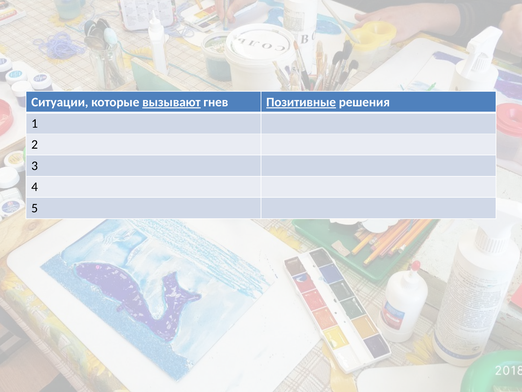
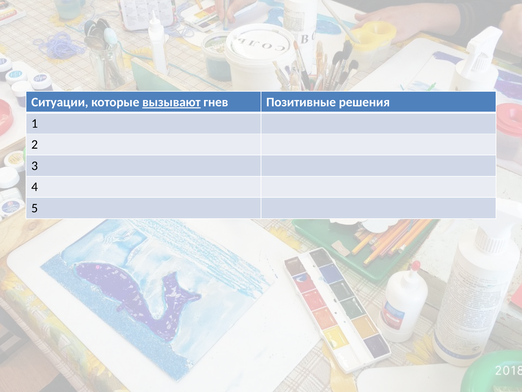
Позитивные underline: present -> none
